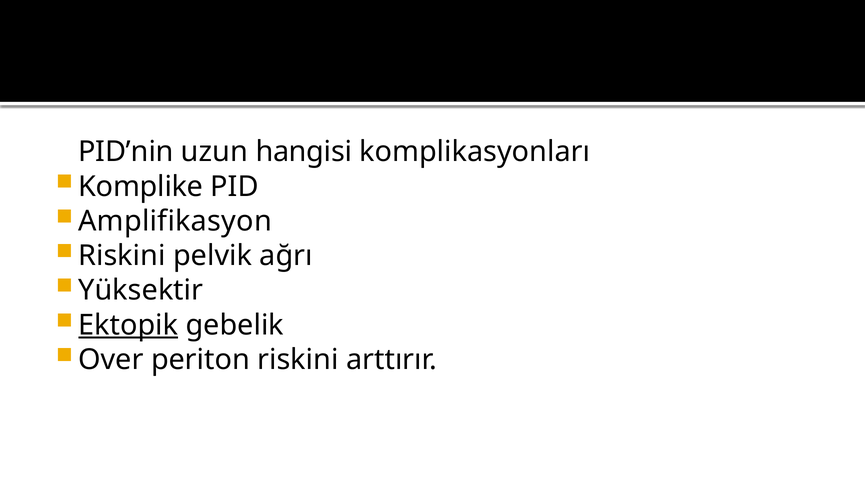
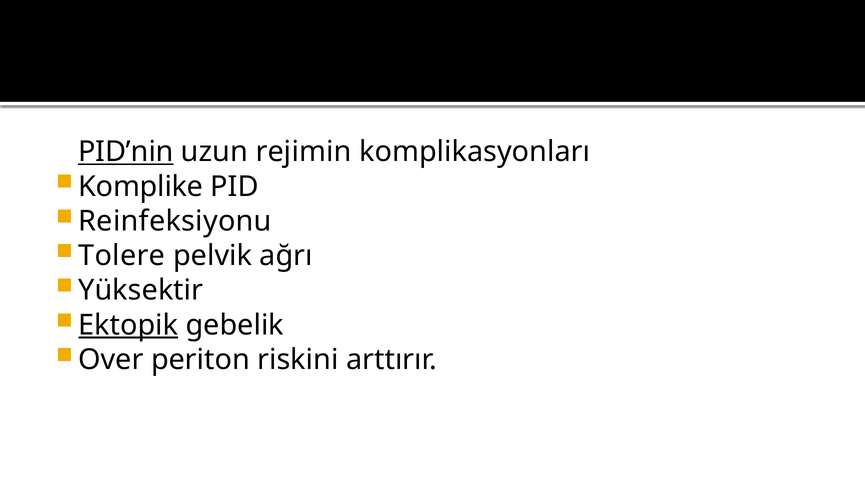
PID’nin underline: none -> present
hangisi: hangisi -> rejimin
Amplifikasyon: Amplifikasyon -> Reinfeksiyonu
Riskini at (122, 256): Riskini -> Tolere
